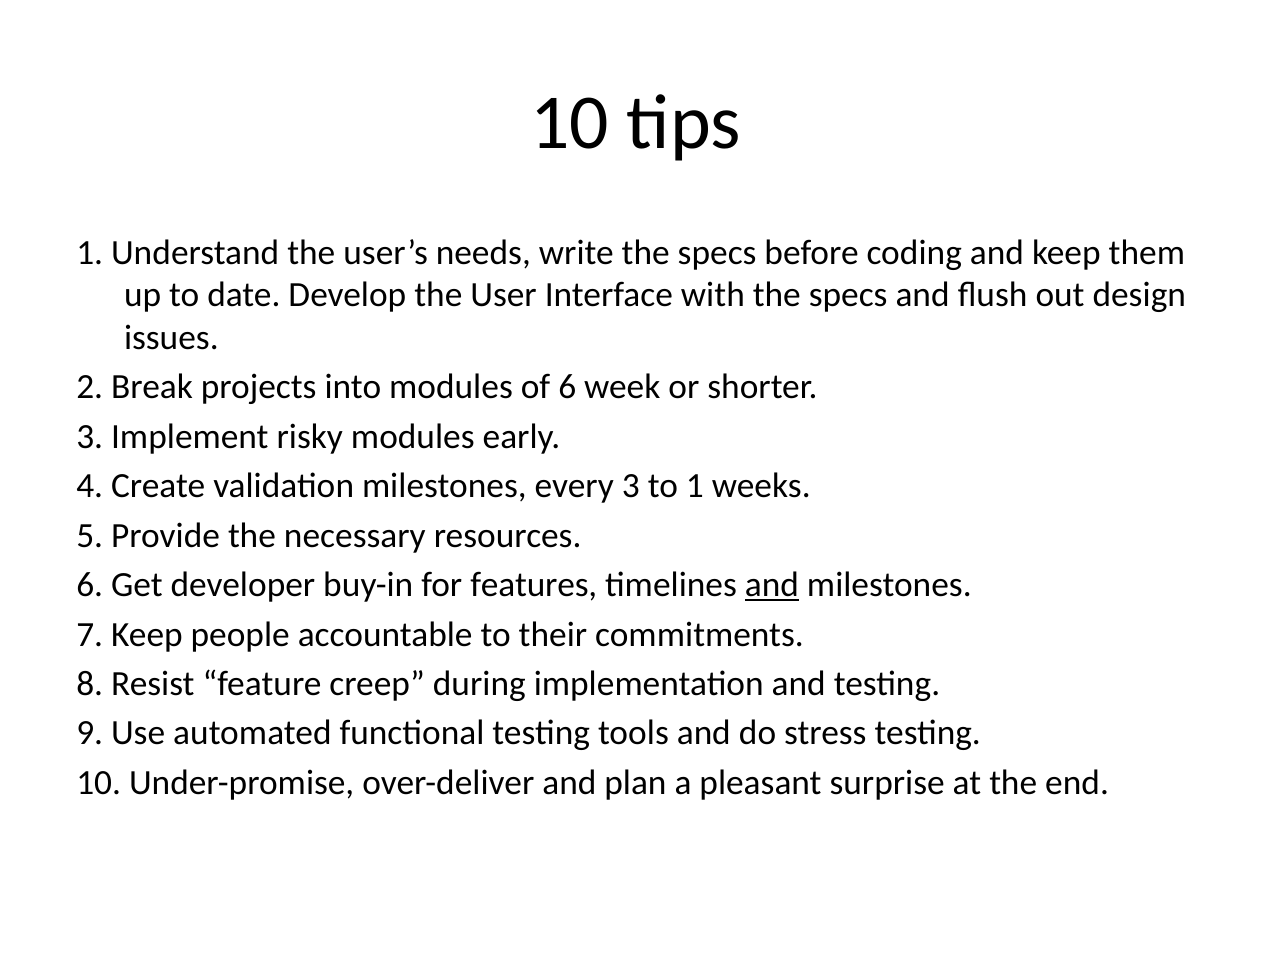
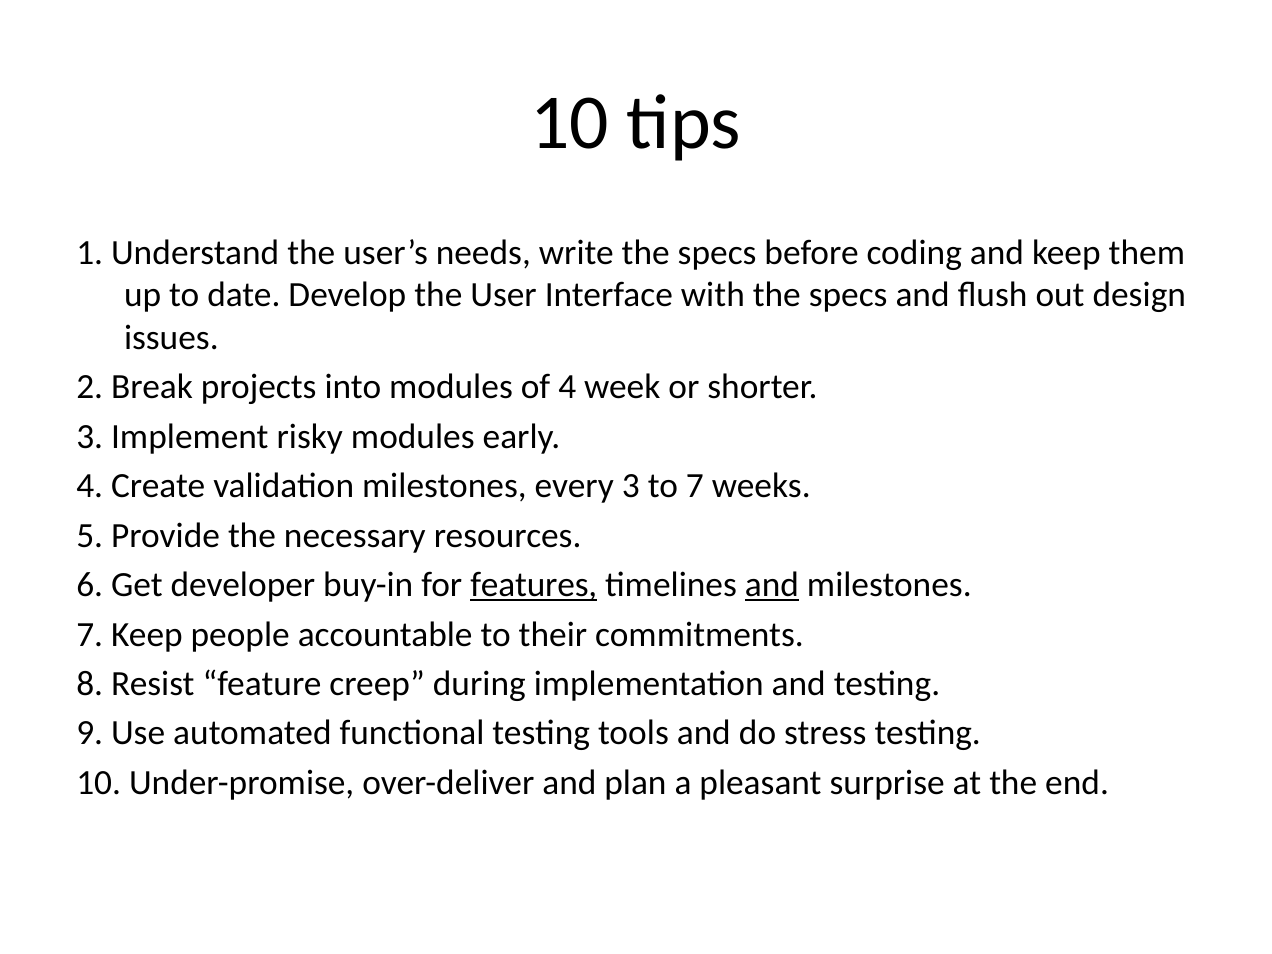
of 6: 6 -> 4
to 1: 1 -> 7
features underline: none -> present
